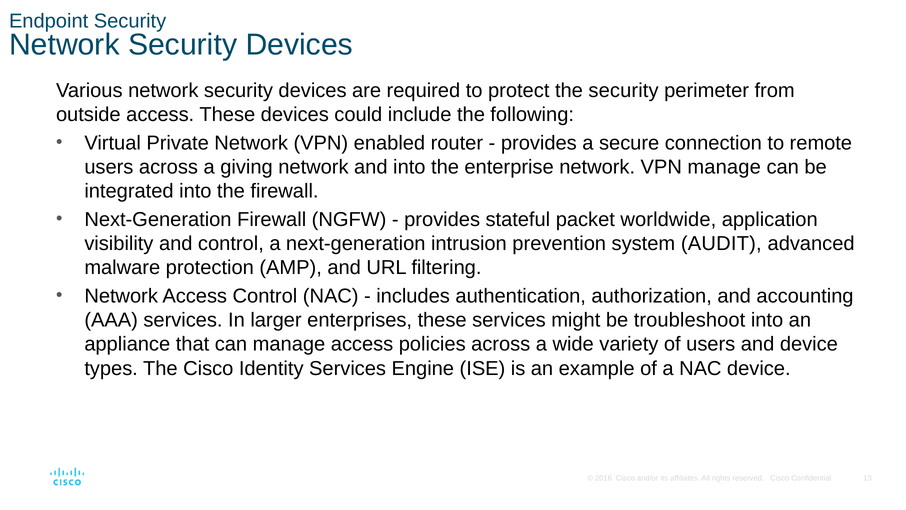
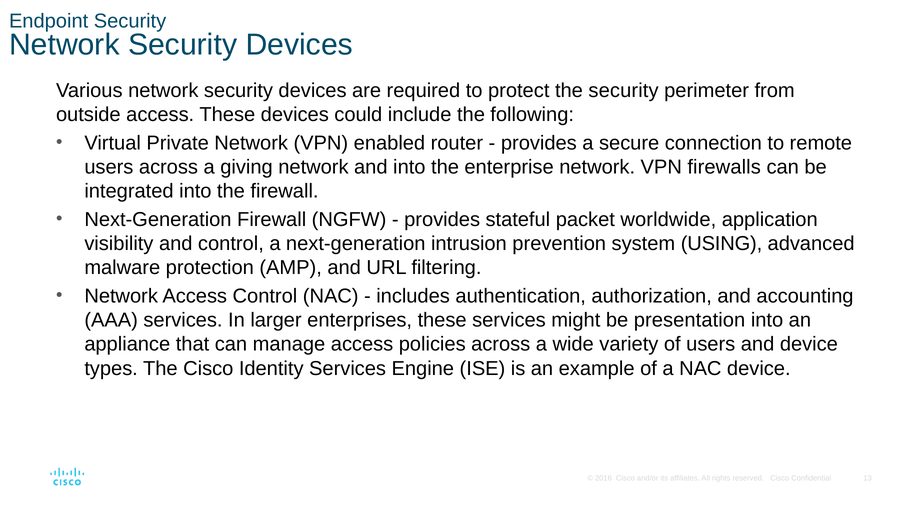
VPN manage: manage -> firewalls
AUDIT: AUDIT -> USING
troubleshoot: troubleshoot -> presentation
